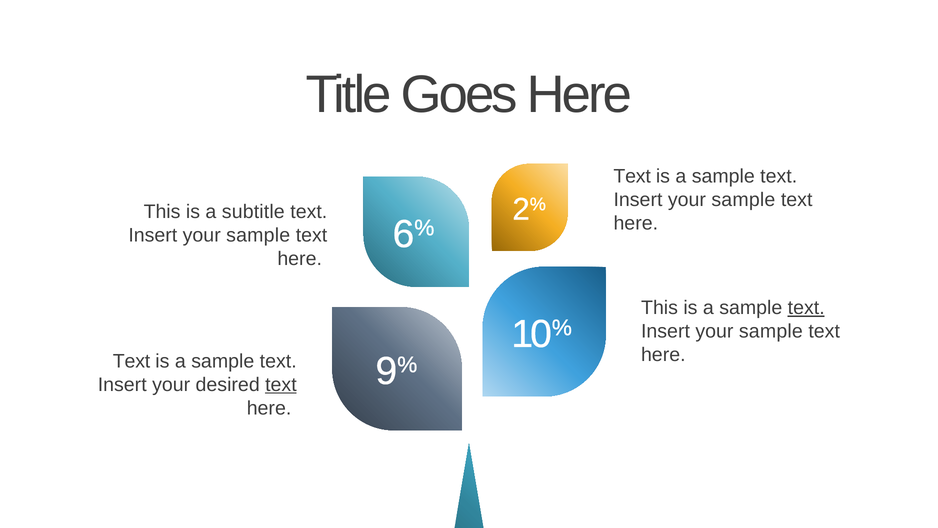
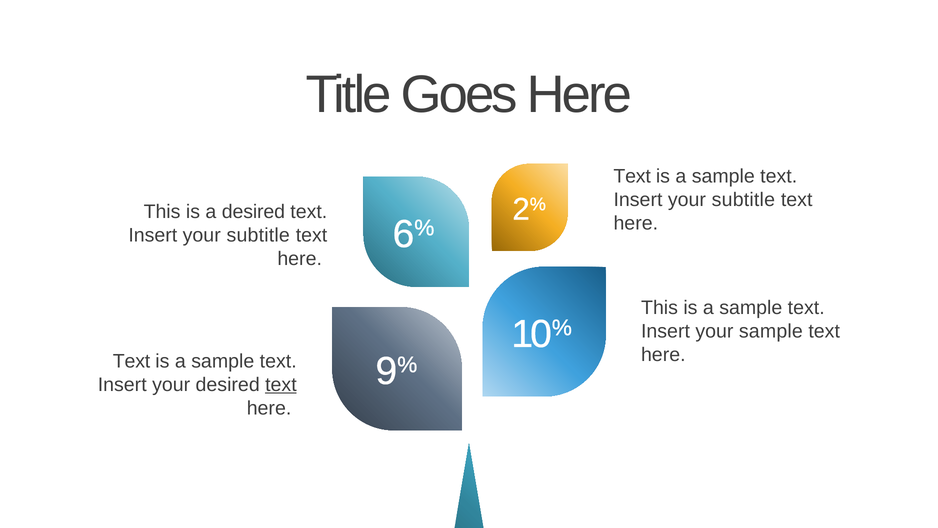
sample at (743, 200): sample -> subtitle
a subtitle: subtitle -> desired
sample at (258, 235): sample -> subtitle
text at (806, 308) underline: present -> none
